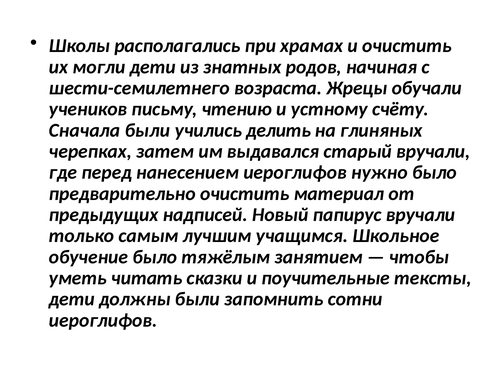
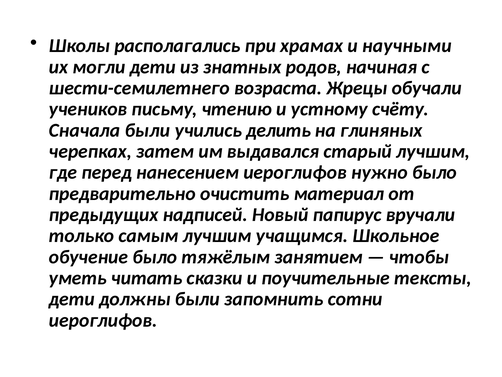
и очистить: очистить -> научными
старый вручали: вручали -> лучшим
